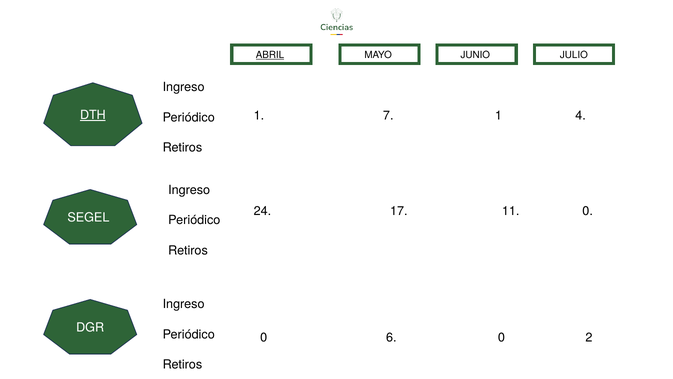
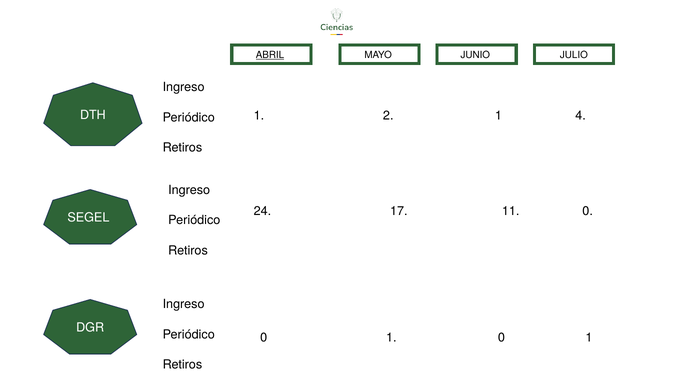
DTH underline: present -> none
7: 7 -> 2
6 at (391, 337): 6 -> 1
2 at (589, 337): 2 -> 1
